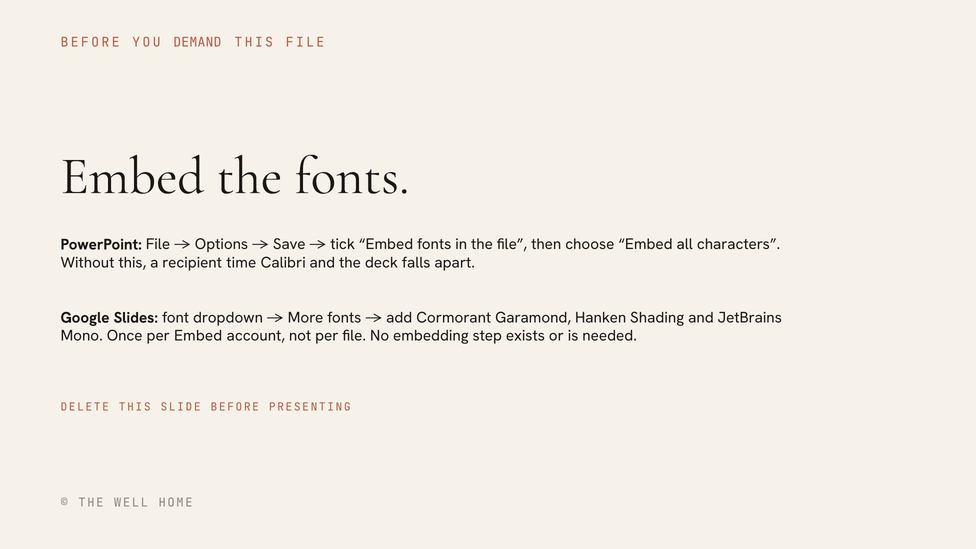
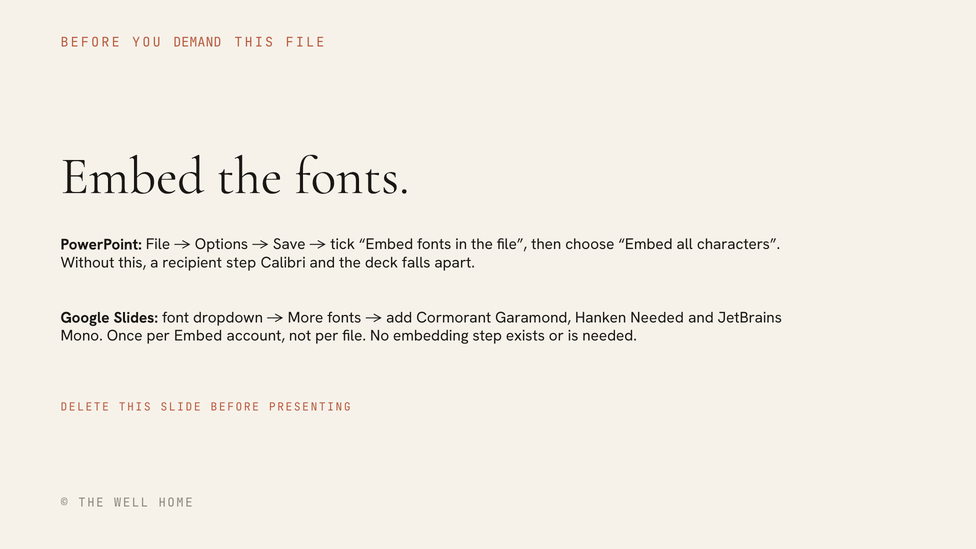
recipient time: time -> step
Hanken Shading: Shading -> Needed
